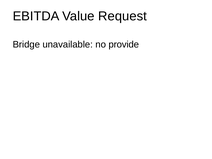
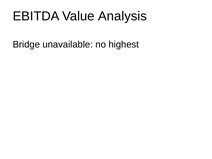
Request: Request -> Analysis
provide: provide -> highest
